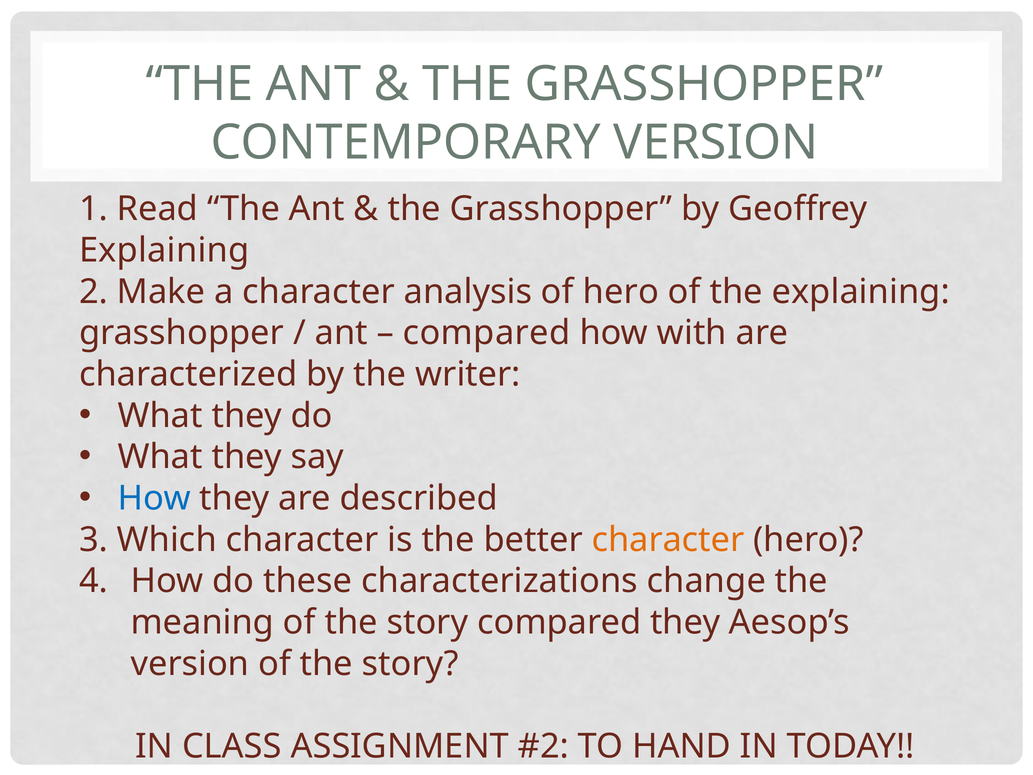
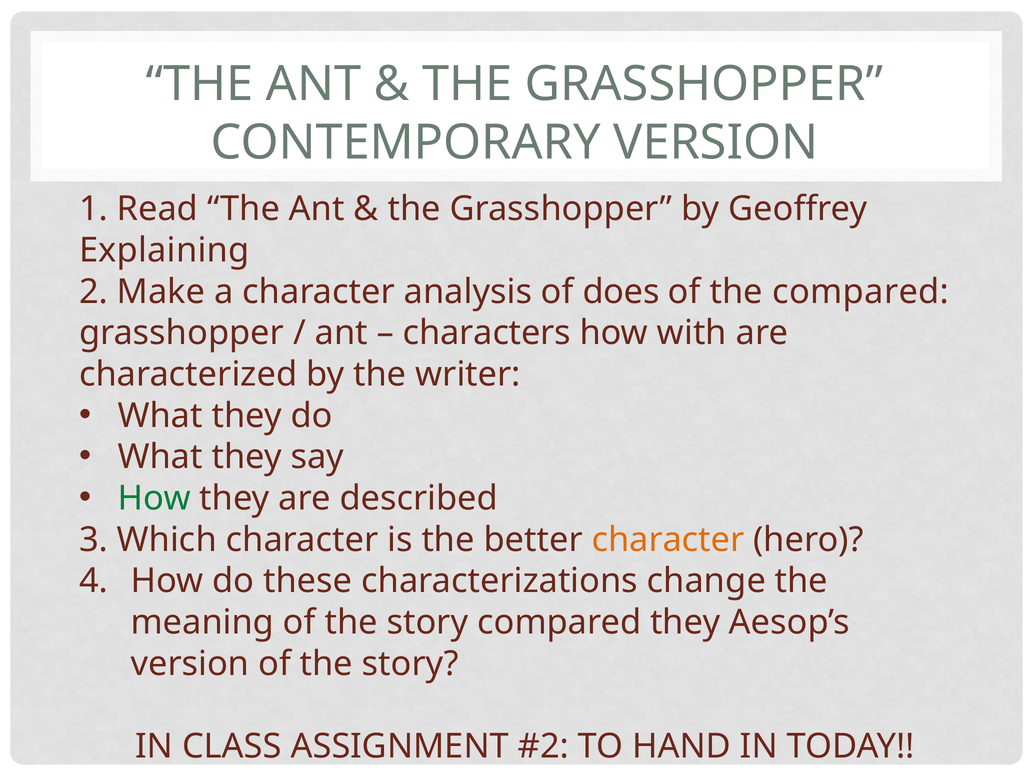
of hero: hero -> does
the explaining: explaining -> compared
compared at (487, 333): compared -> characters
How at (154, 498) colour: blue -> green
